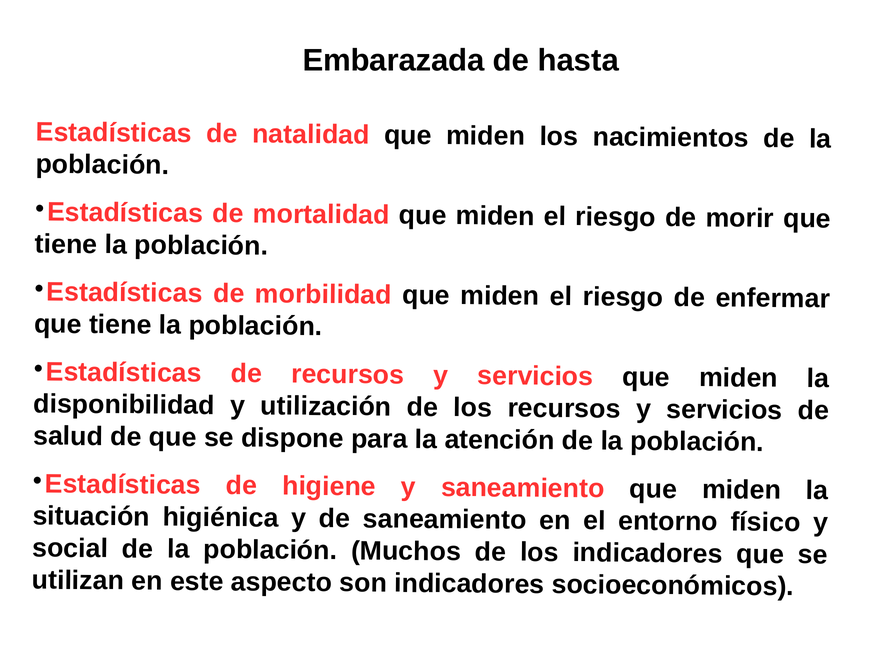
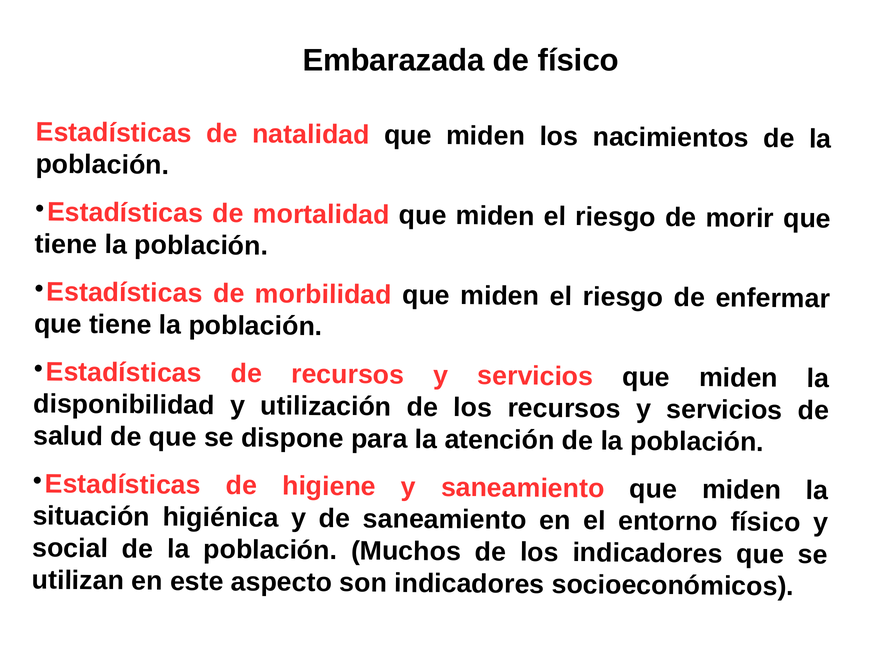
de hasta: hasta -> físico
